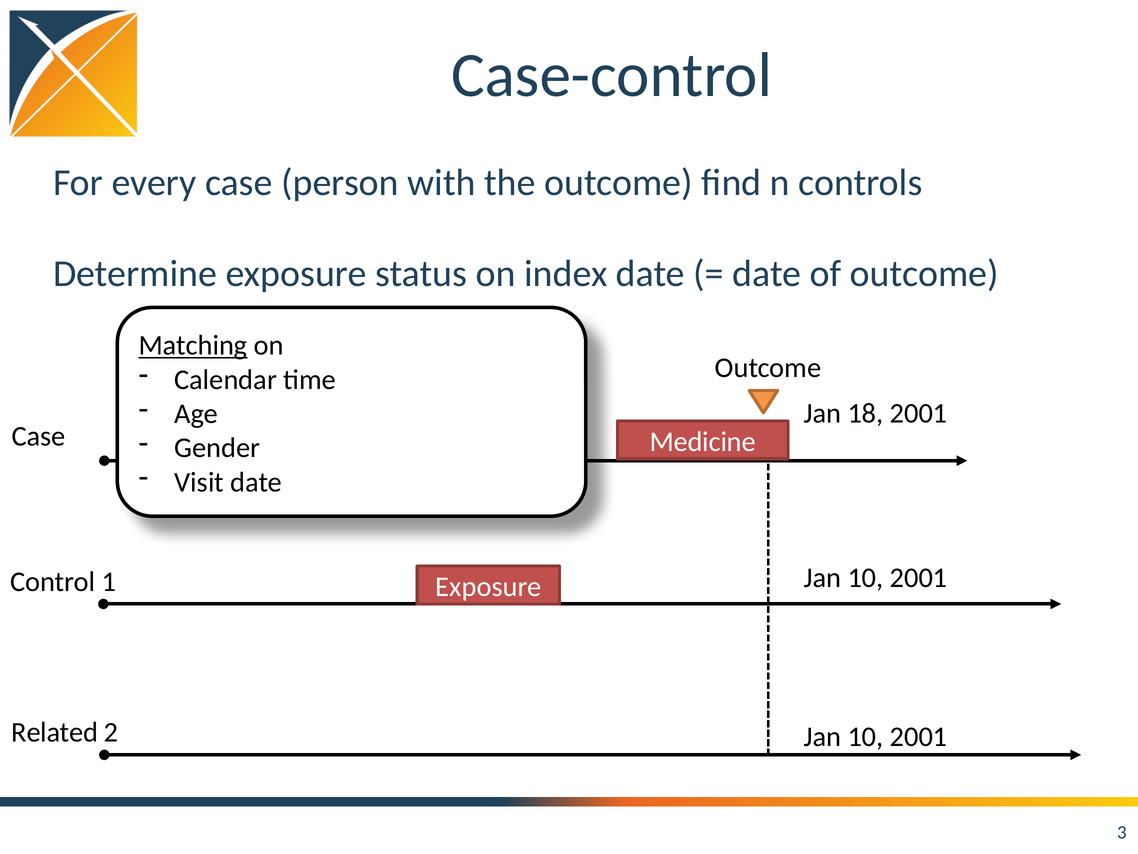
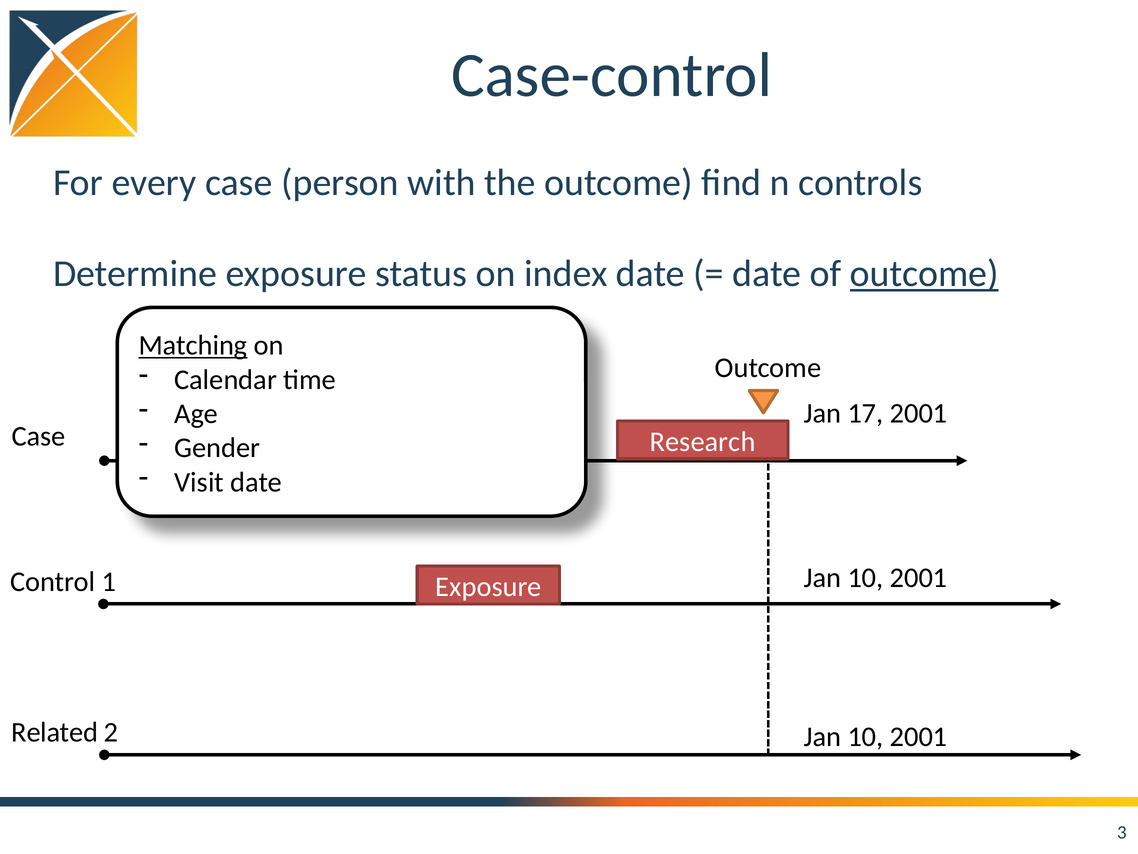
outcome at (924, 274) underline: none -> present
18: 18 -> 17
Medicine: Medicine -> Research
